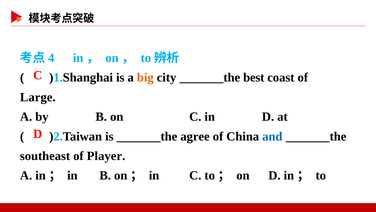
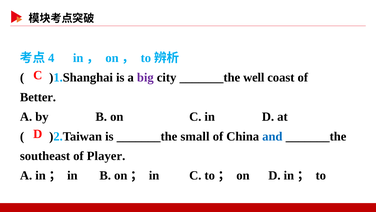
big colour: orange -> purple
best: best -> well
Large: Large -> Better
agree: agree -> small
